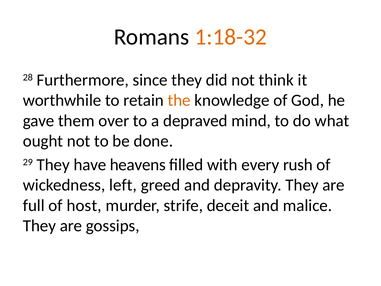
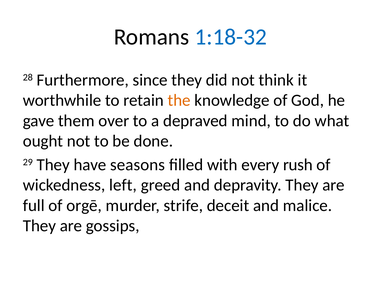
1:18-32 colour: orange -> blue
heavens: heavens -> seasons
host: host -> orgē
